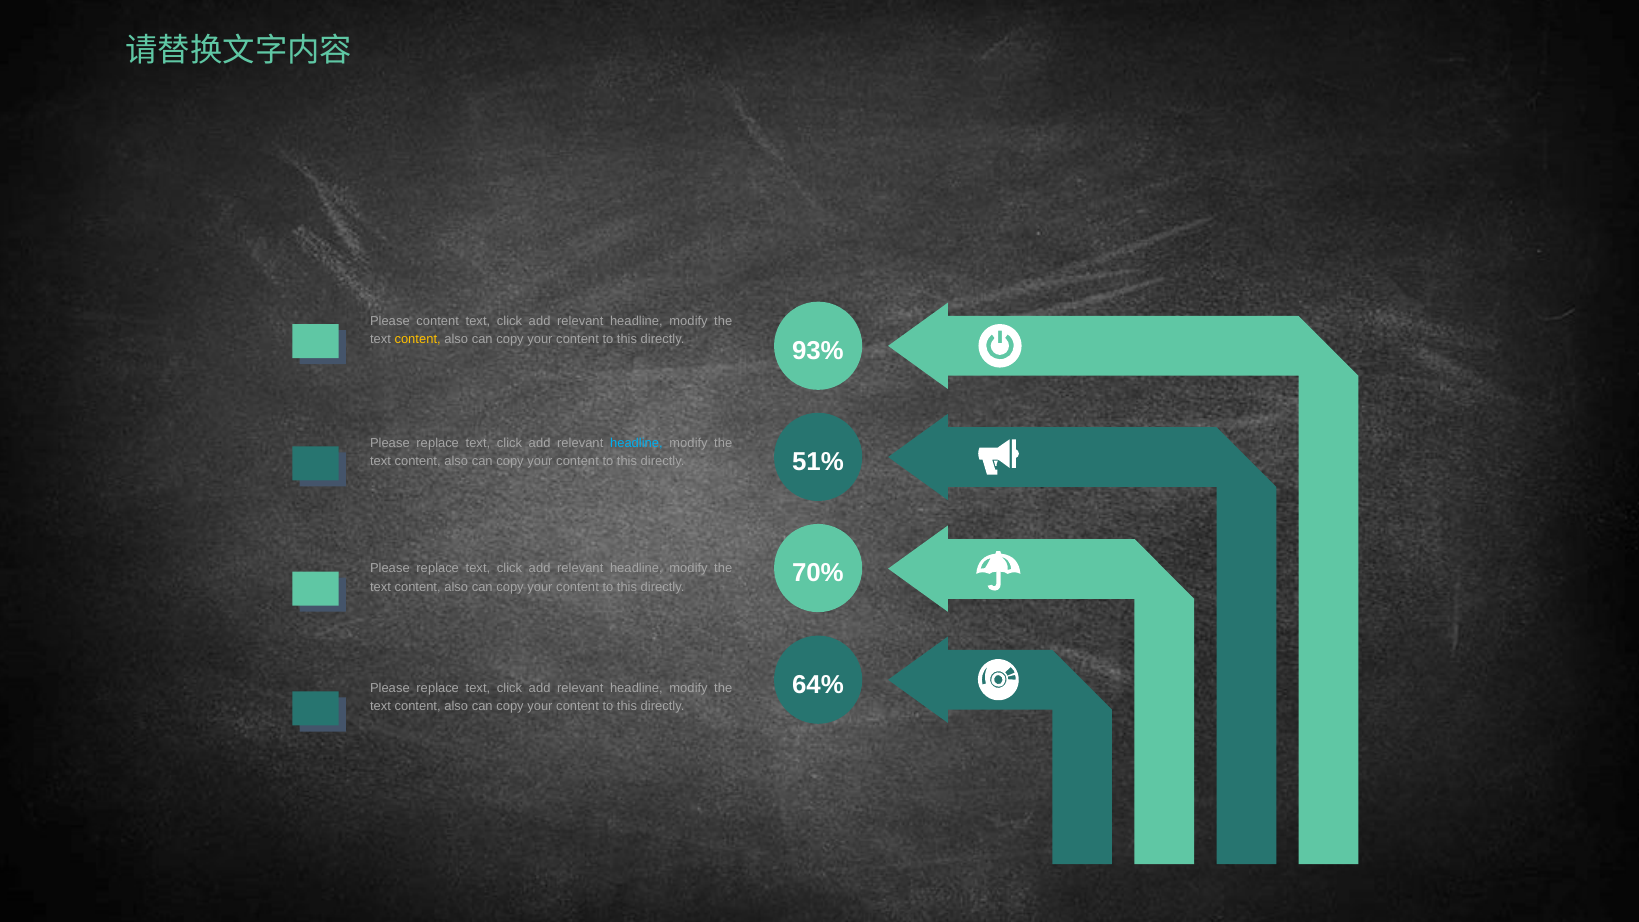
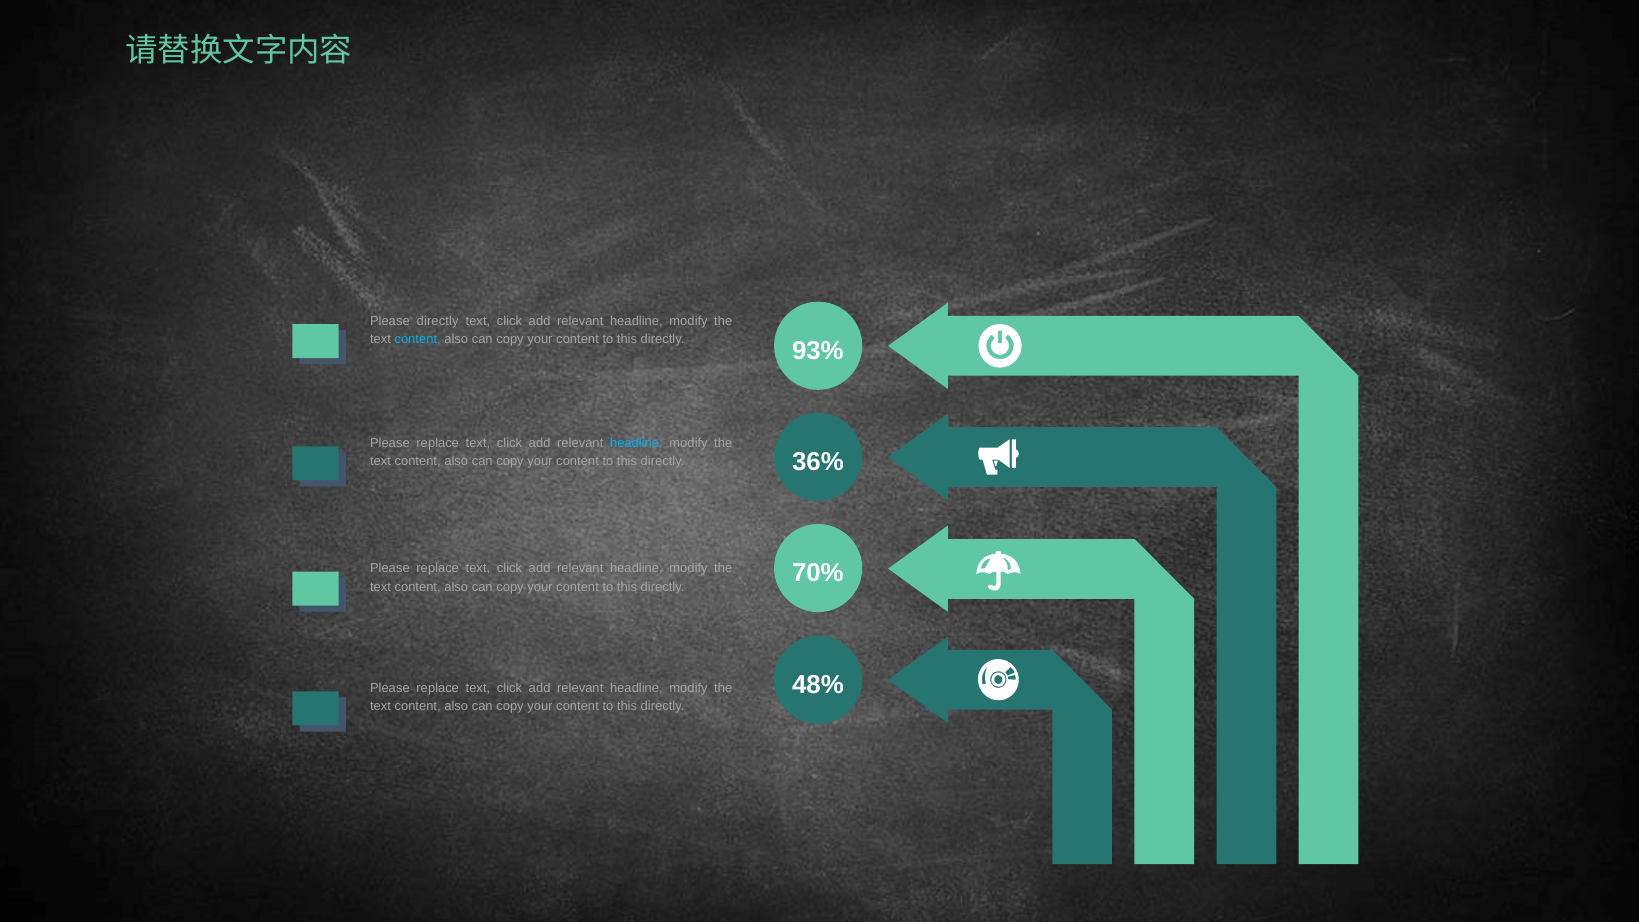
Please content: content -> directly
content at (418, 339) colour: yellow -> light blue
51%: 51% -> 36%
64%: 64% -> 48%
